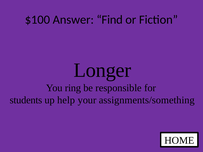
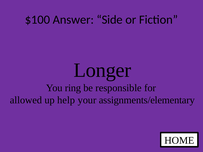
Find: Find -> Side
students: students -> allowed
assignments/something: assignments/something -> assignments/elementary
